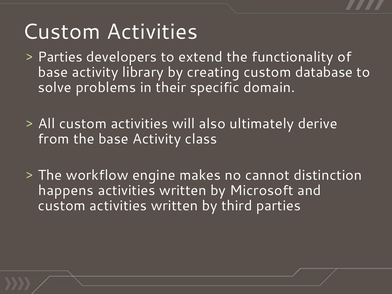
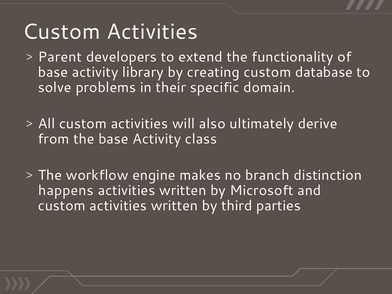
Parties at (60, 57): Parties -> Parent
cannot: cannot -> branch
